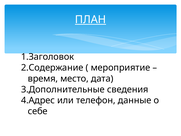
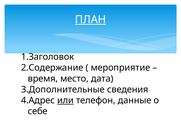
или underline: none -> present
